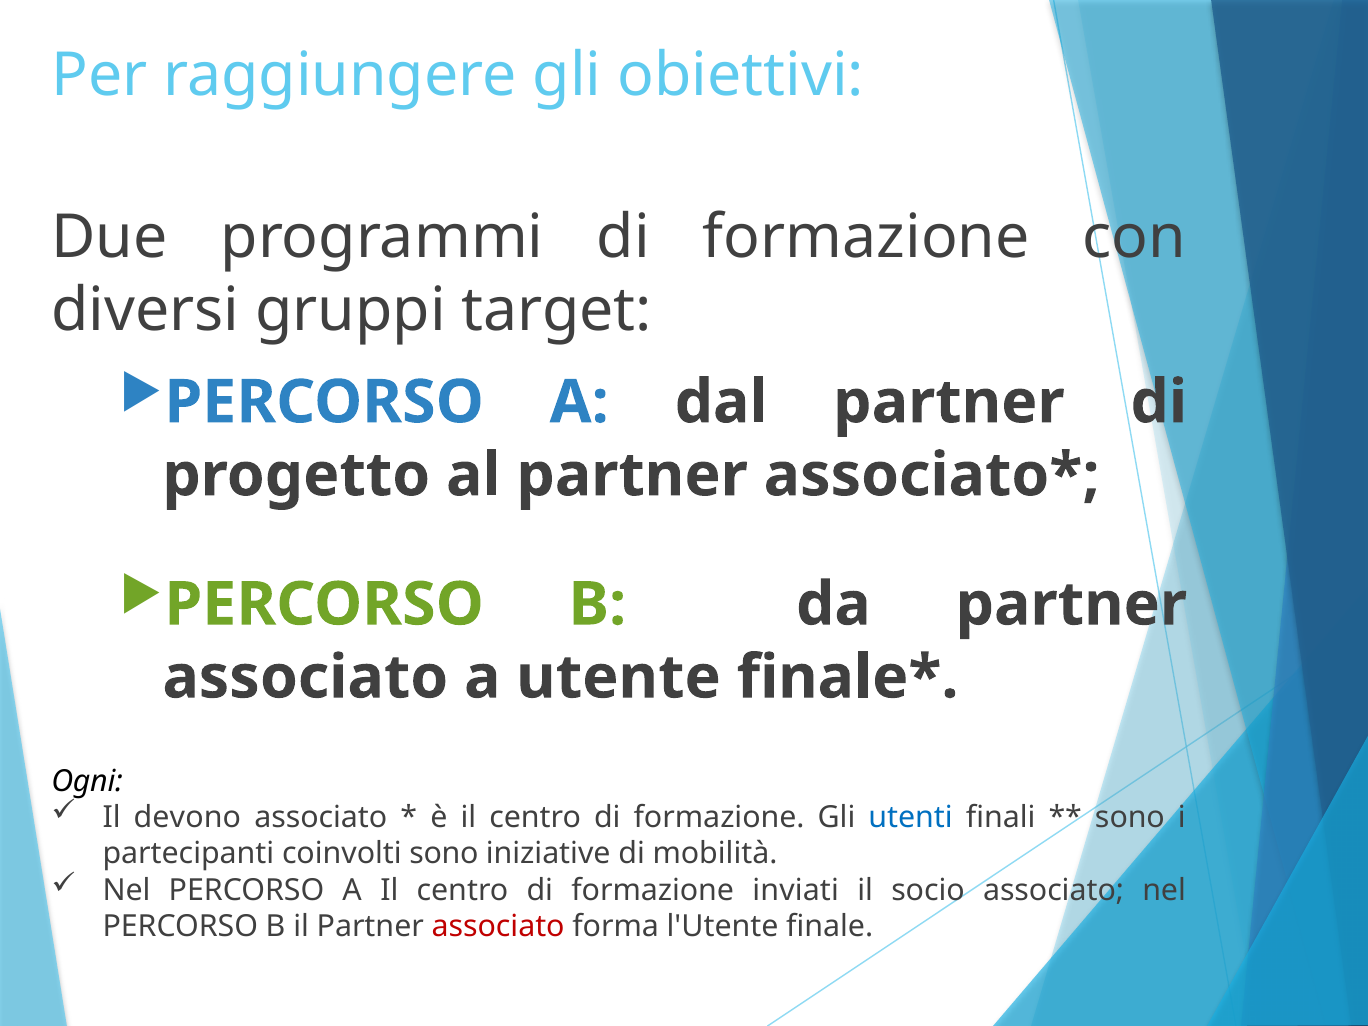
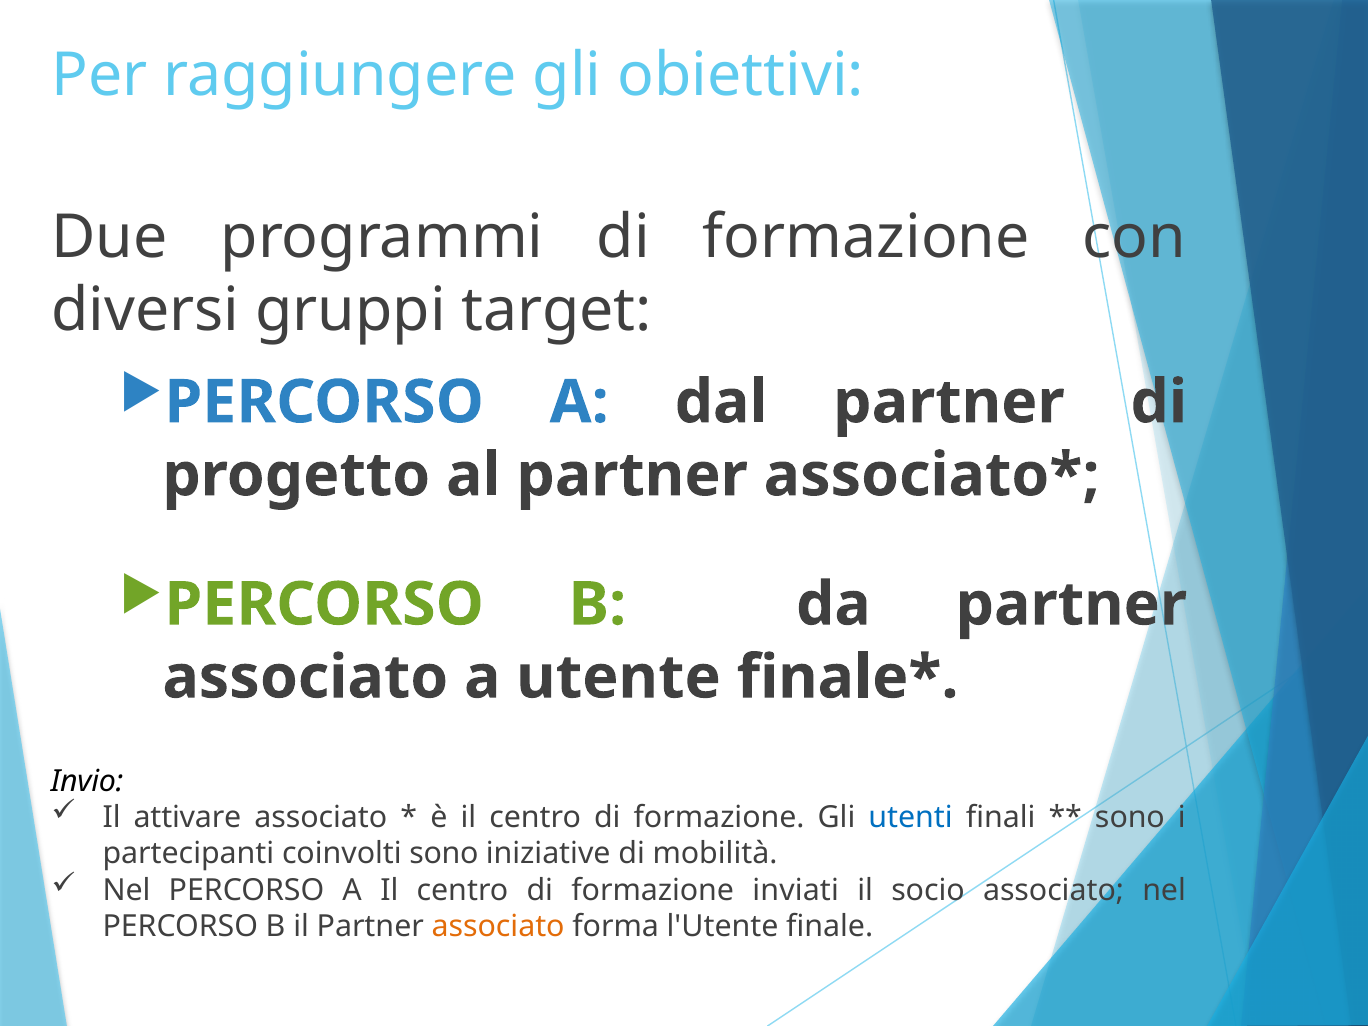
Ogni: Ogni -> Invio
devono: devono -> attivare
associato at (498, 927) colour: red -> orange
